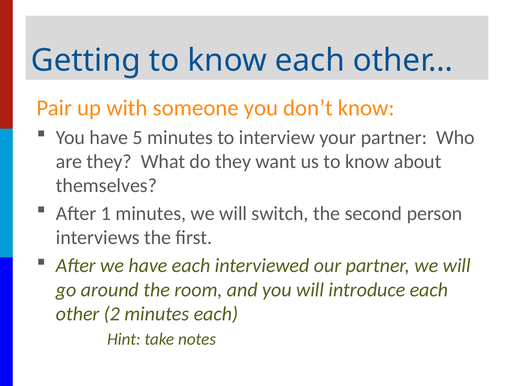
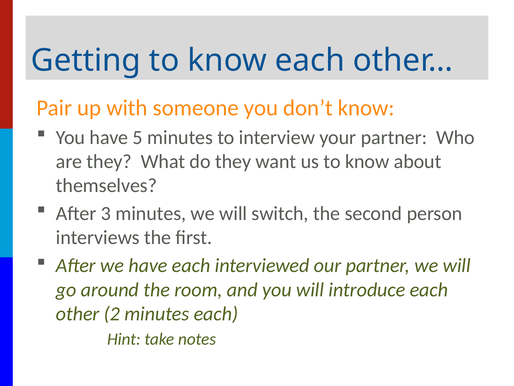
1: 1 -> 3
